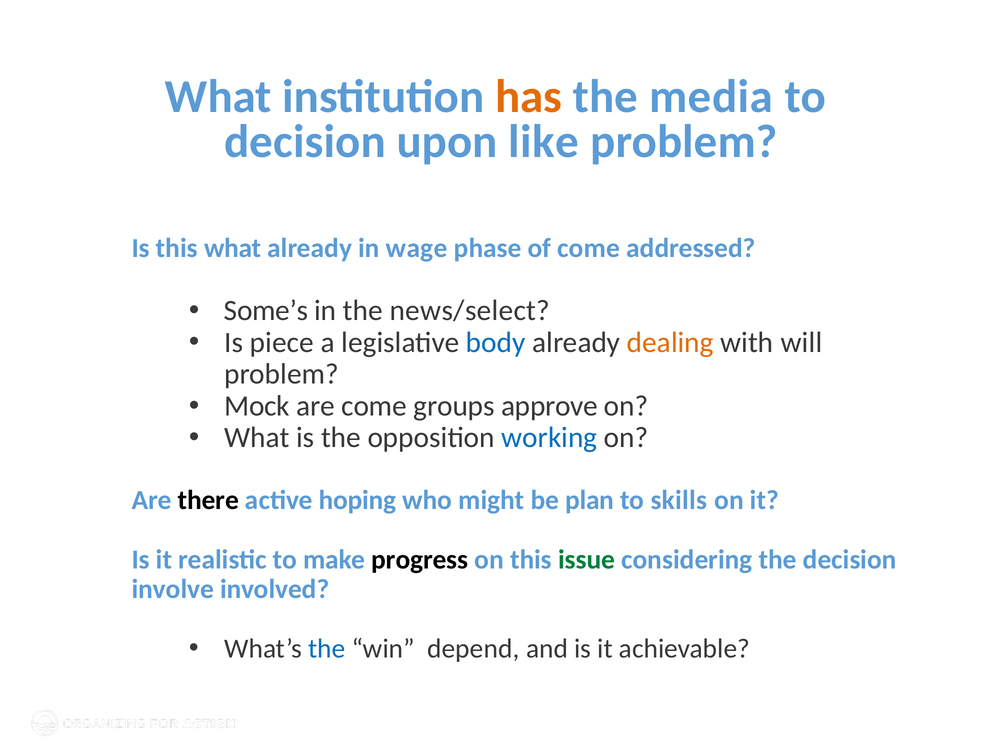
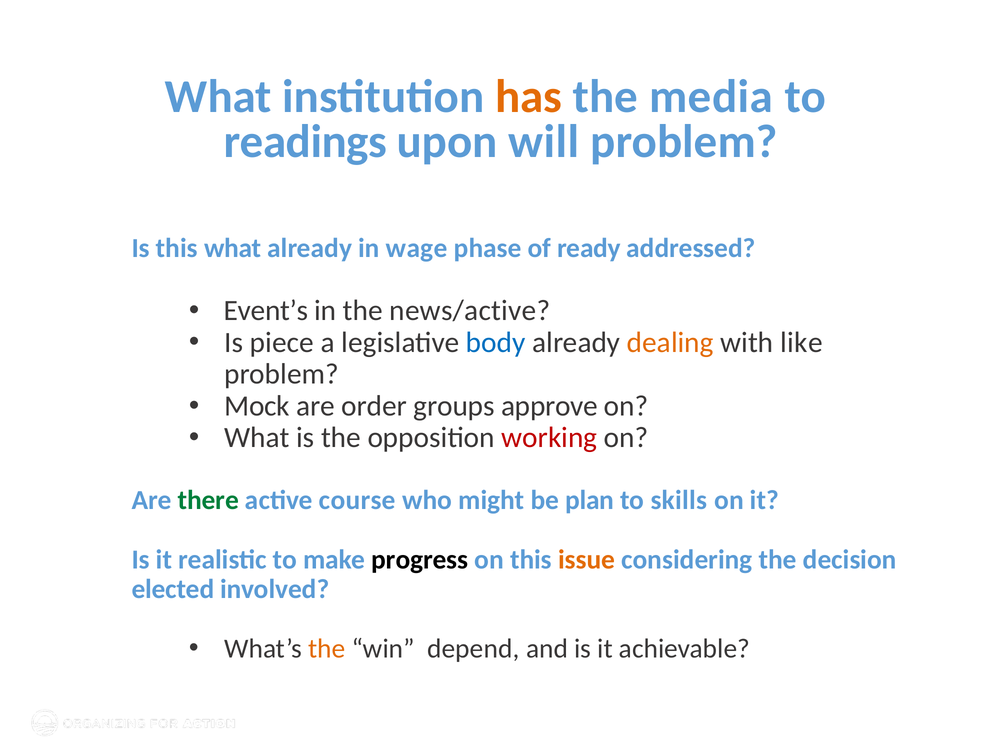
decision at (305, 142): decision -> readings
like: like -> will
of come: come -> ready
Some’s: Some’s -> Event’s
news/select: news/select -> news/active
will: will -> like
are come: come -> order
working colour: blue -> red
there colour: black -> green
hoping: hoping -> course
issue colour: green -> orange
involve: involve -> elected
the at (327, 648) colour: blue -> orange
